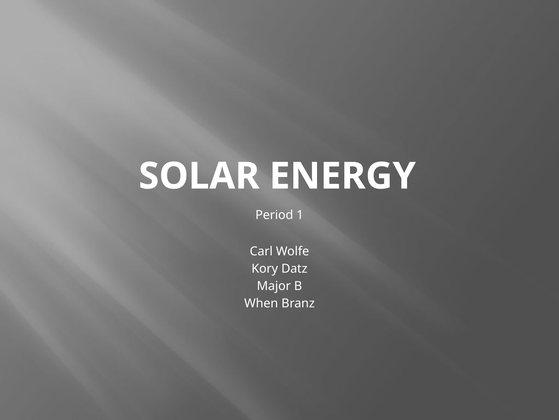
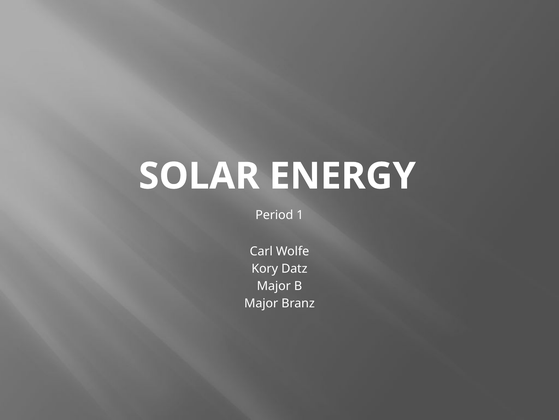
When at (261, 303): When -> Major
